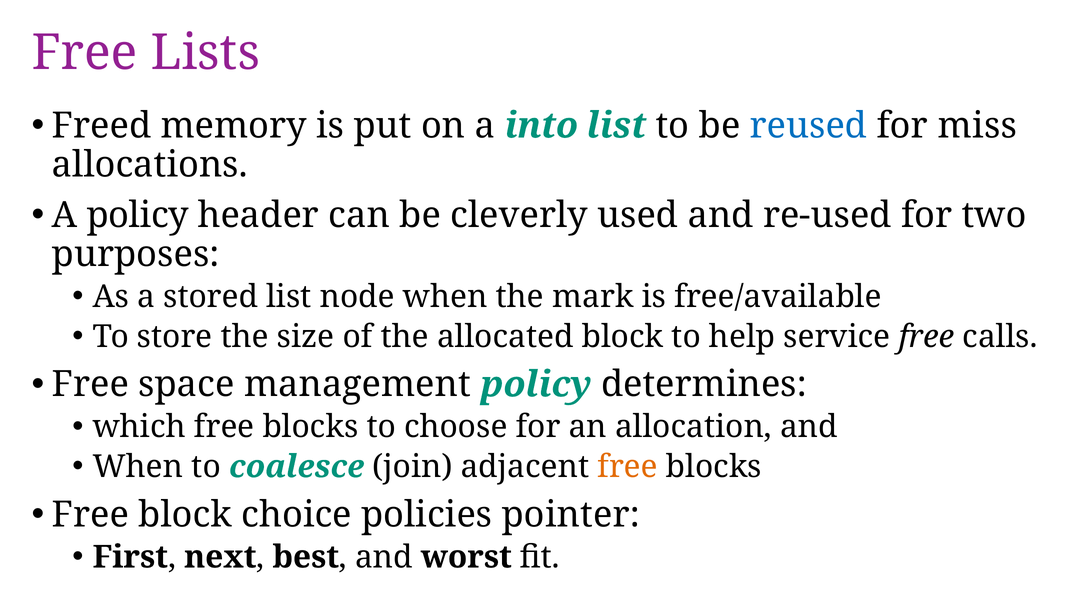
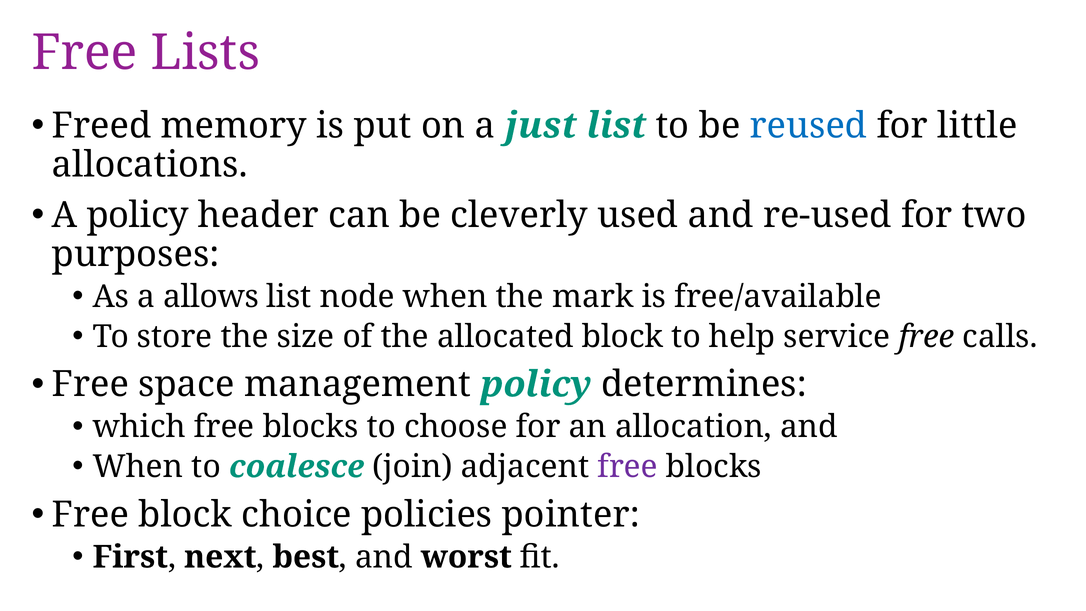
into: into -> just
miss: miss -> little
stored: stored -> allows
free at (628, 467) colour: orange -> purple
